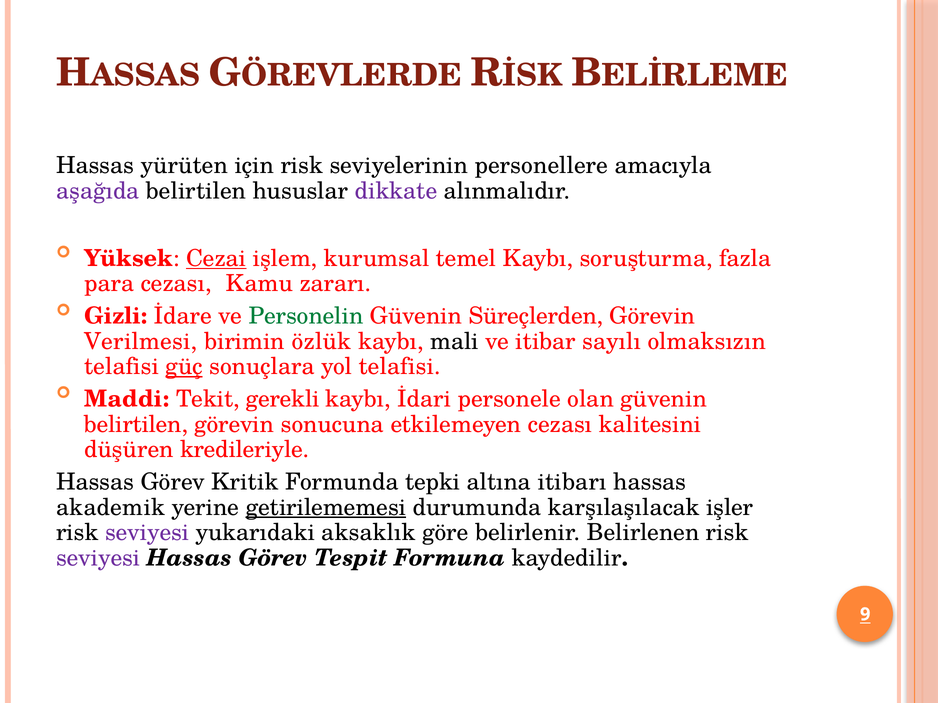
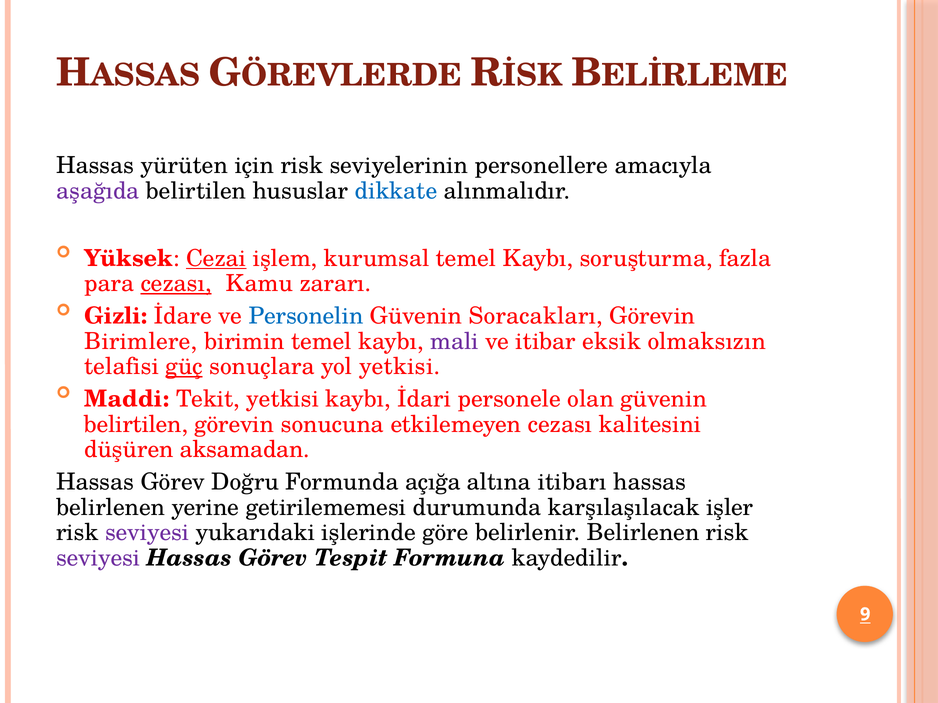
dikkate colour: purple -> blue
cezası at (176, 284) underline: none -> present
Personelin colour: green -> blue
Süreçlerden: Süreçlerden -> Soracakları
Verilmesi: Verilmesi -> Birimlere
birimin özlük: özlük -> temel
mali colour: black -> purple
sayılı: sayılı -> eksik
yol telafisi: telafisi -> yetkisi
Tekit gerekli: gerekli -> yetkisi
kredileriyle: kredileriyle -> aksamadan
Kritik: Kritik -> Doğru
tepki: tepki -> açığa
akademik at (111, 508): akademik -> belirlenen
getirilememesi underline: present -> none
aksaklık: aksaklık -> işlerinde
